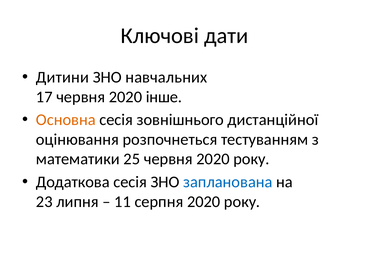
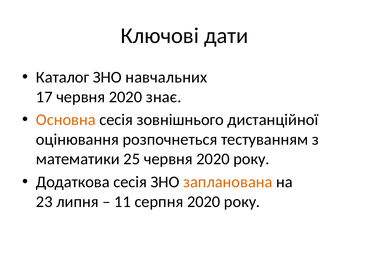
Дитини: Дитини -> Каталог
інше: інше -> знає
запланована colour: blue -> orange
